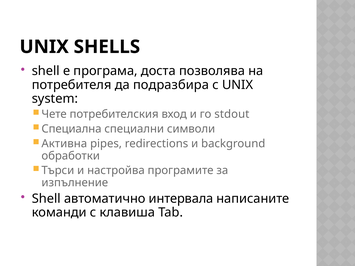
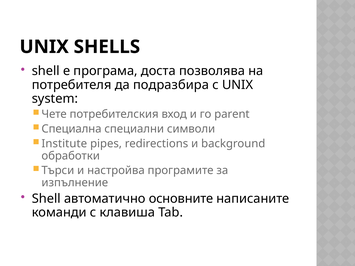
stdout: stdout -> parent
Активна: Активна -> Institute
интервала: интервала -> основните
